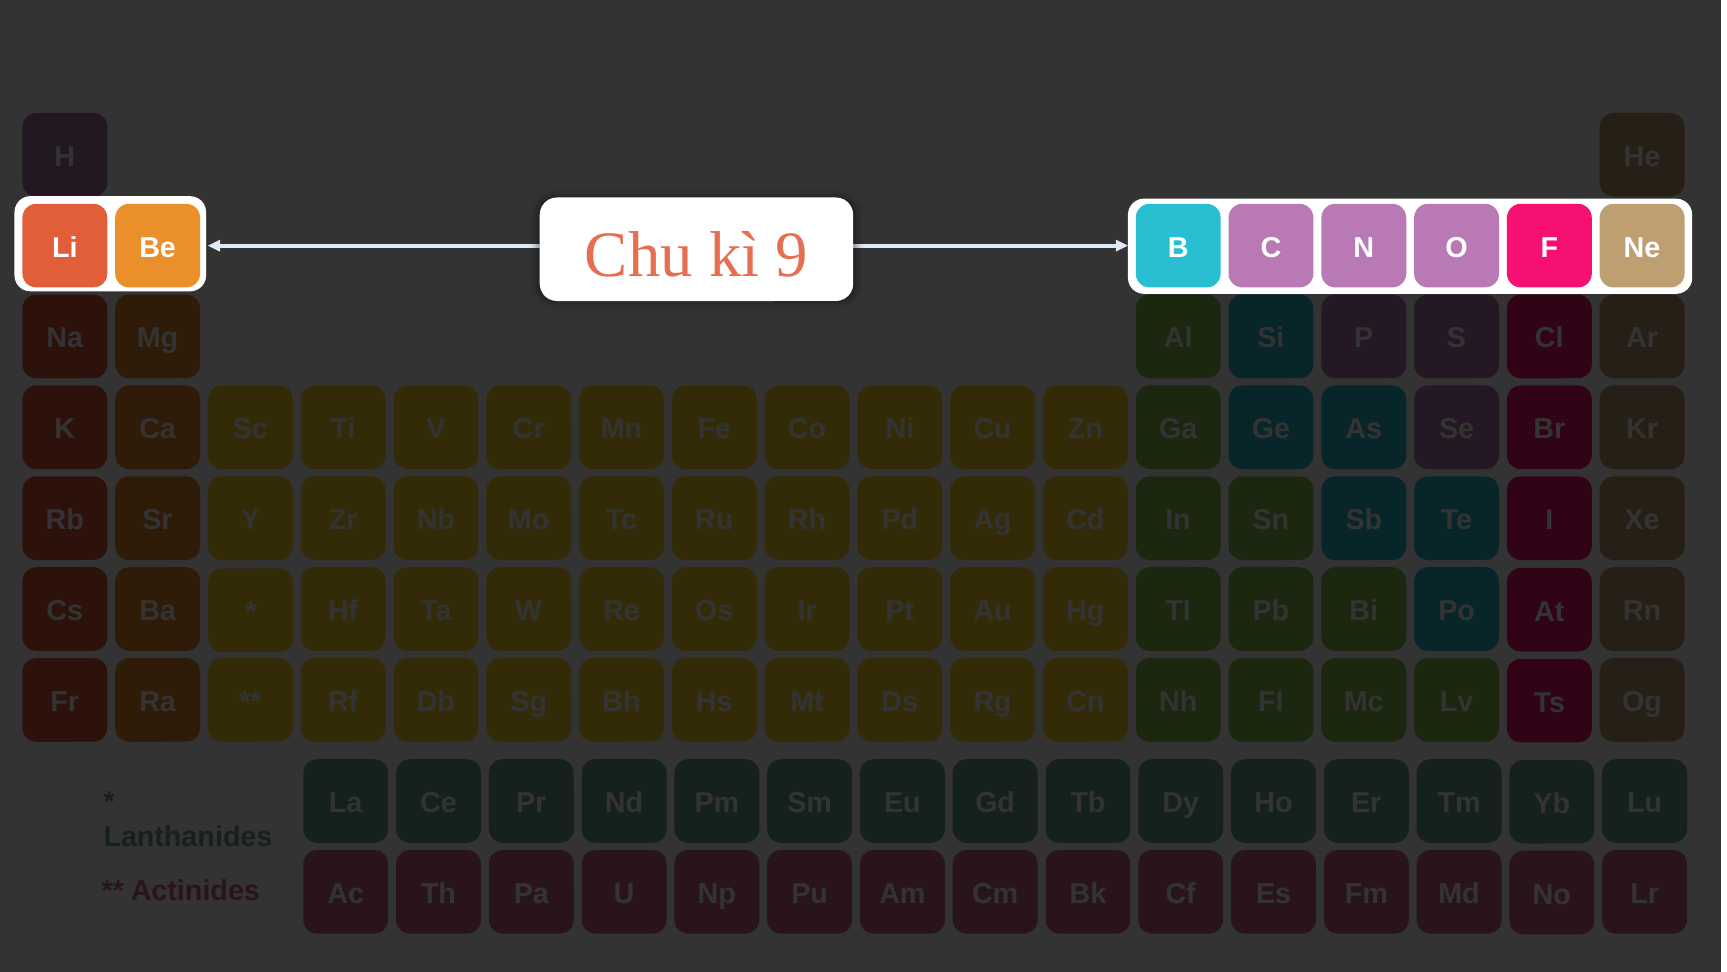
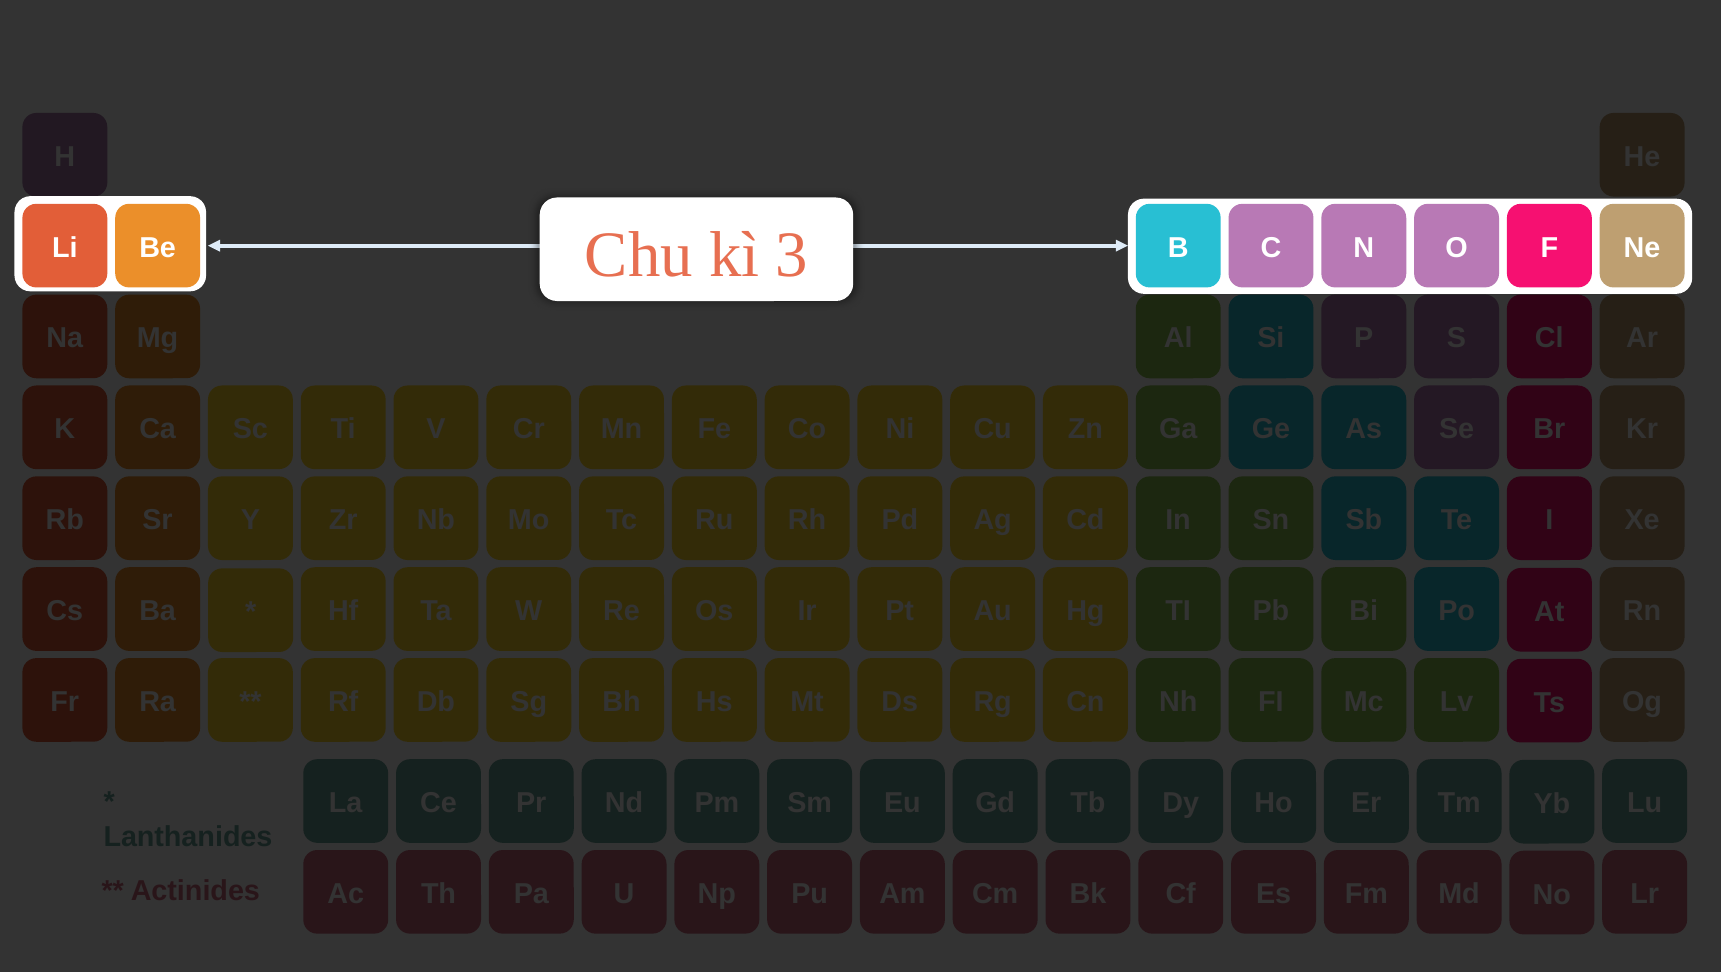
9: 9 -> 3
